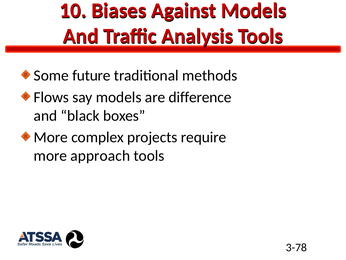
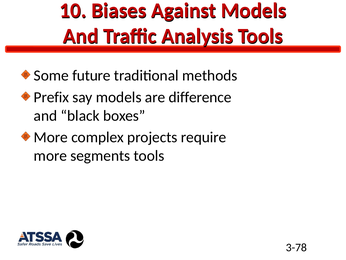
Flows: Flows -> Prefix
approach: approach -> segments
